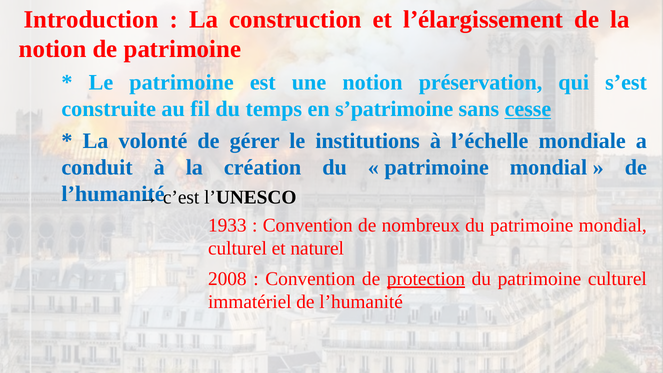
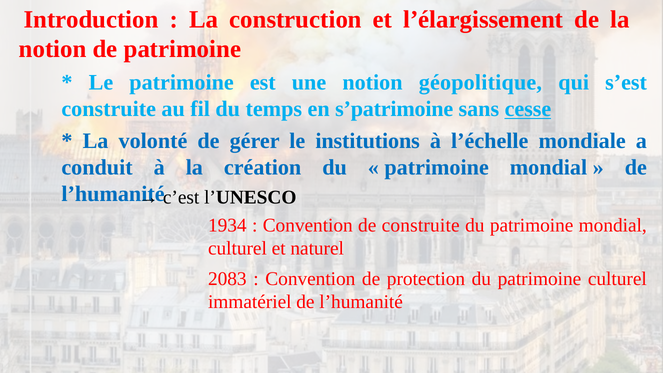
préservation: préservation -> géopolitique
1933: 1933 -> 1934
de nombreux: nombreux -> construite
2008: 2008 -> 2083
protection underline: present -> none
